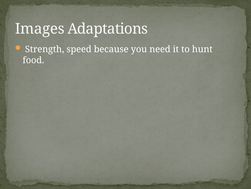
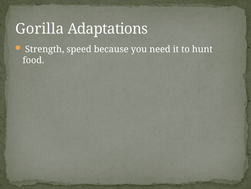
Images: Images -> Gorilla
